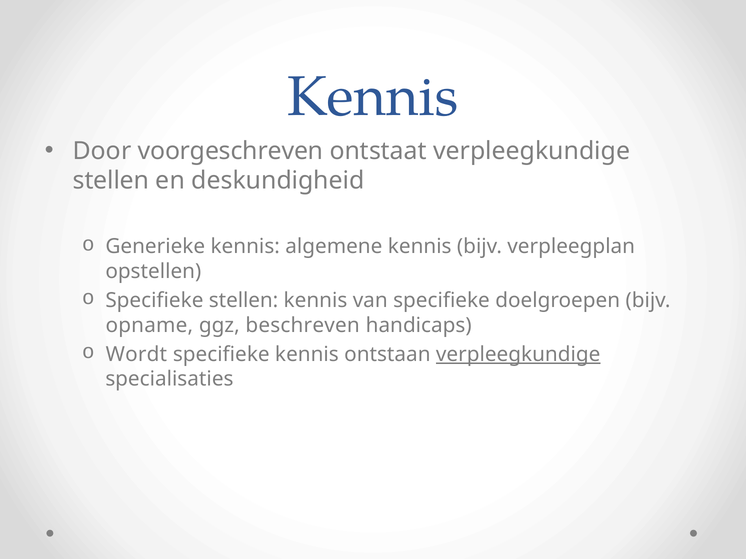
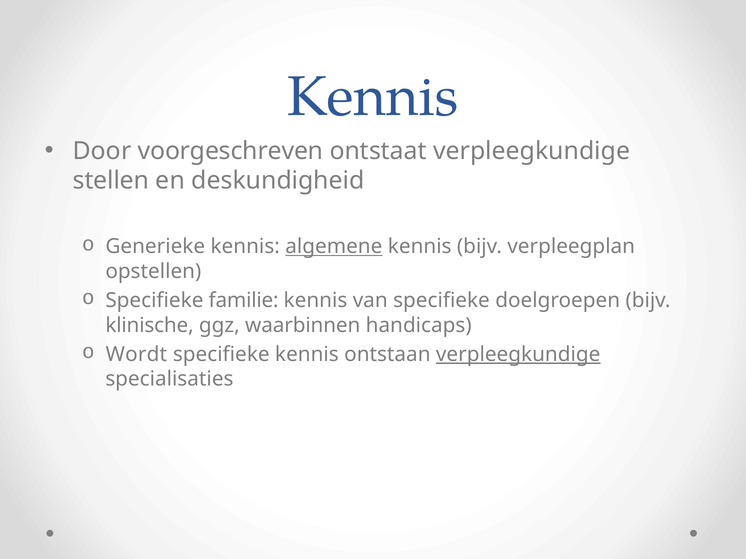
algemene underline: none -> present
Specifieke stellen: stellen -> familie
opname: opname -> klinische
beschreven: beschreven -> waarbinnen
